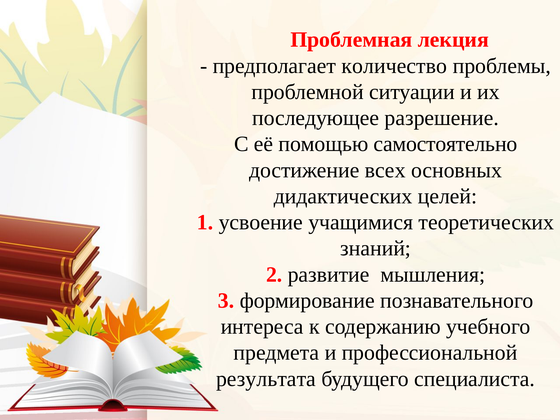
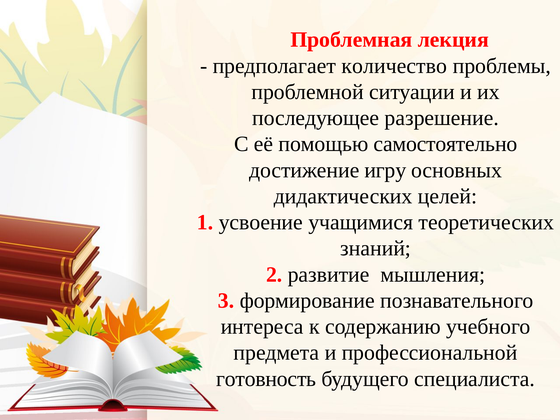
всех: всех -> игру
результата: результата -> готовность
